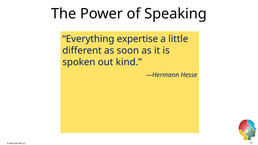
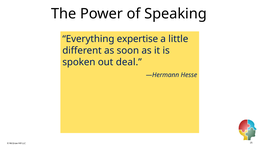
kind: kind -> deal
